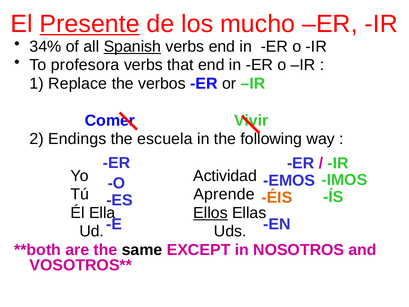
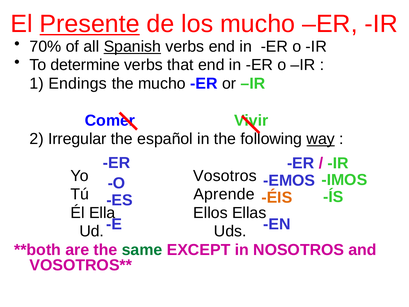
34%: 34% -> 70%
profesora: profesora -> determine
Replace: Replace -> Endings
the verbos: verbos -> mucho
Endings: Endings -> Irregular
escuela: escuela -> español
way underline: none -> present
Actividad: Actividad -> Vosotros
Ellos underline: present -> none
same colour: black -> green
